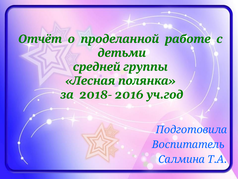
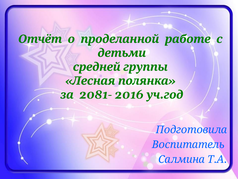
2018-: 2018- -> 2081-
